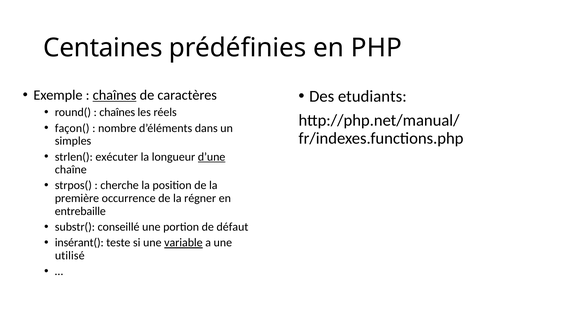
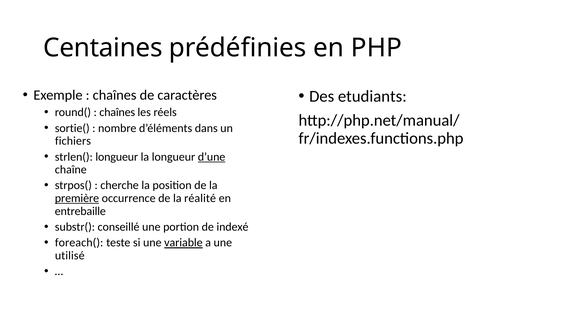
chaînes at (115, 95) underline: present -> none
façon(: façon( -> sortie(
simples: simples -> fichiers
strlen( exécuter: exécuter -> longueur
première underline: none -> present
régner: régner -> réalité
défaut: défaut -> indexé
insérant(: insérant( -> foreach(
